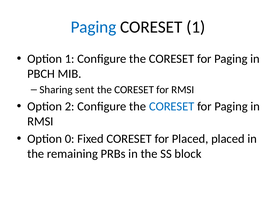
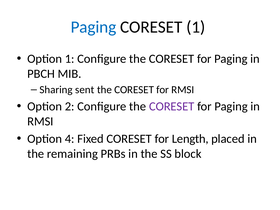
CORESET at (172, 106) colour: blue -> purple
0: 0 -> 4
for Placed: Placed -> Length
